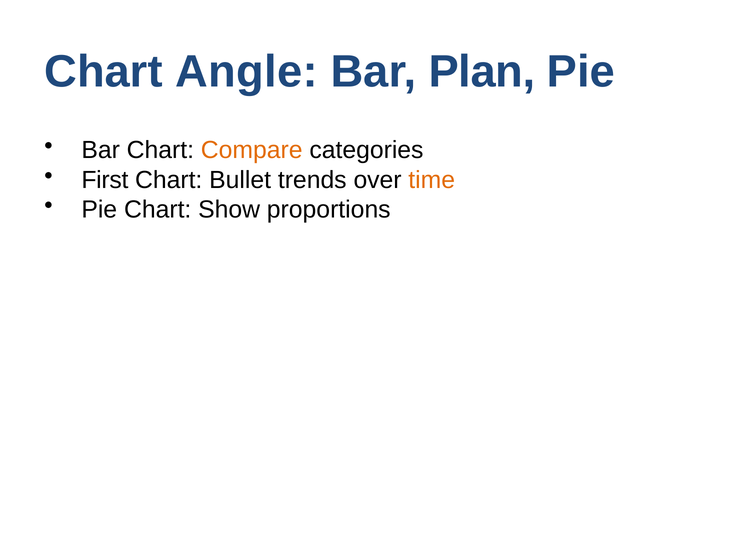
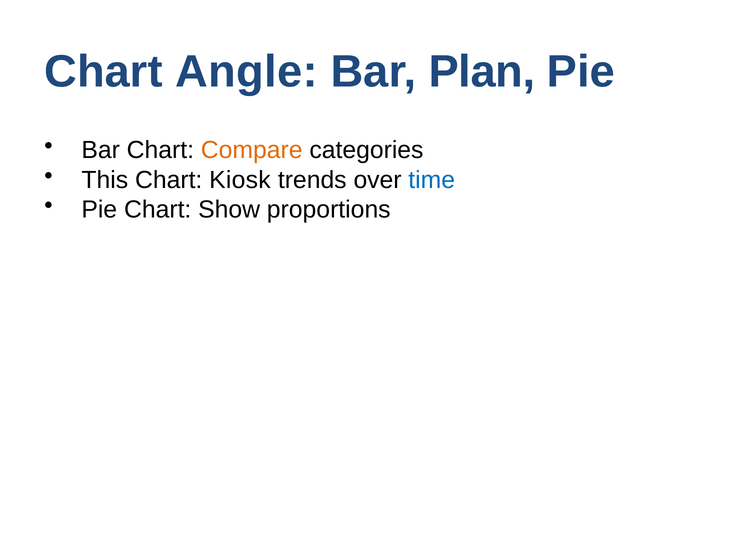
First: First -> This
Bullet: Bullet -> Kiosk
time colour: orange -> blue
